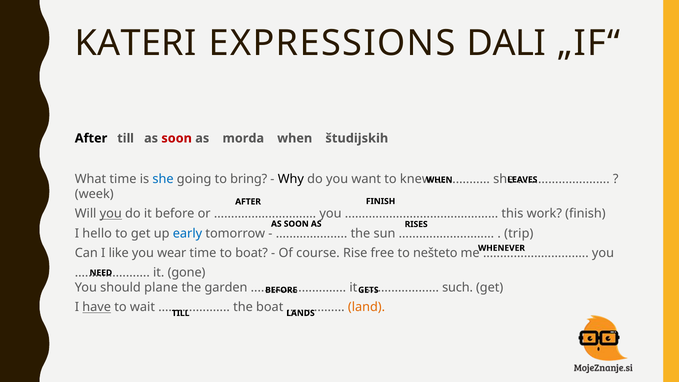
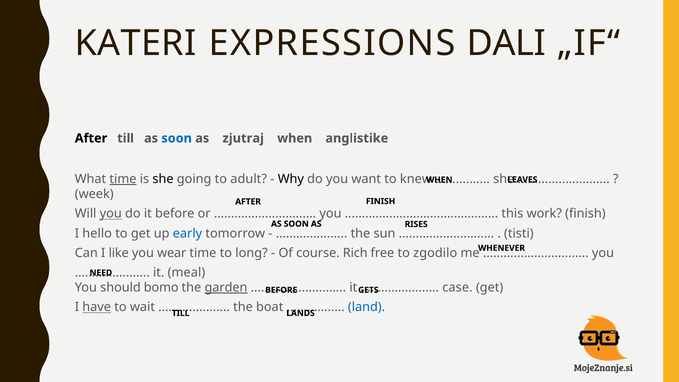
soon at (177, 138) colour: red -> blue
morda: morda -> zjutraj
študijskih: študijskih -> anglistike
time at (123, 179) underline: none -> present
she at (163, 179) colour: blue -> black
bring: bring -> adult
trip: trip -> tisti
to boat: boat -> long
Rise: Rise -> Rich
nešteto: nešteto -> zgodilo
gone: gone -> meal
plane: plane -> bomo
garden underline: none -> present
such: such -> case
land colour: orange -> blue
